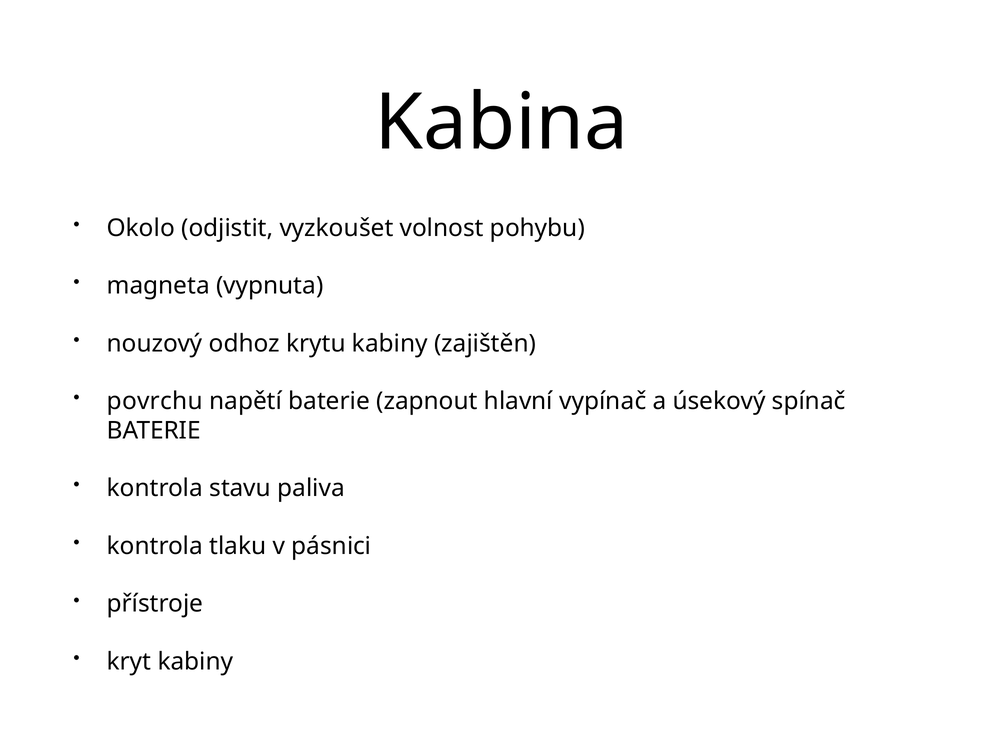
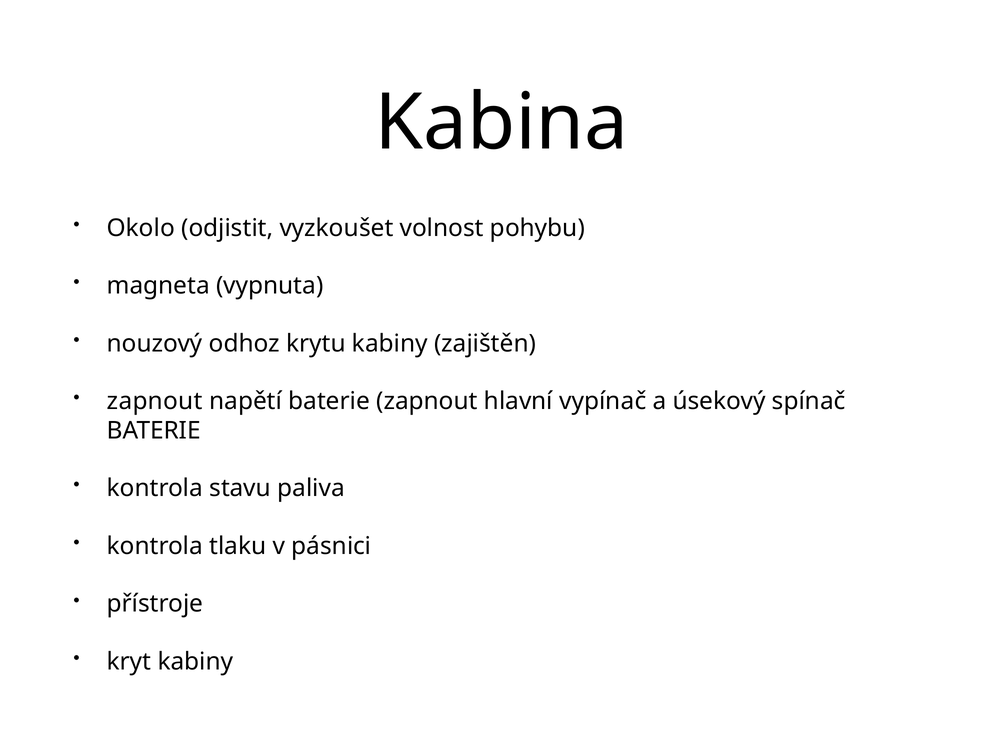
povrchu at (155, 401): povrchu -> zapnout
